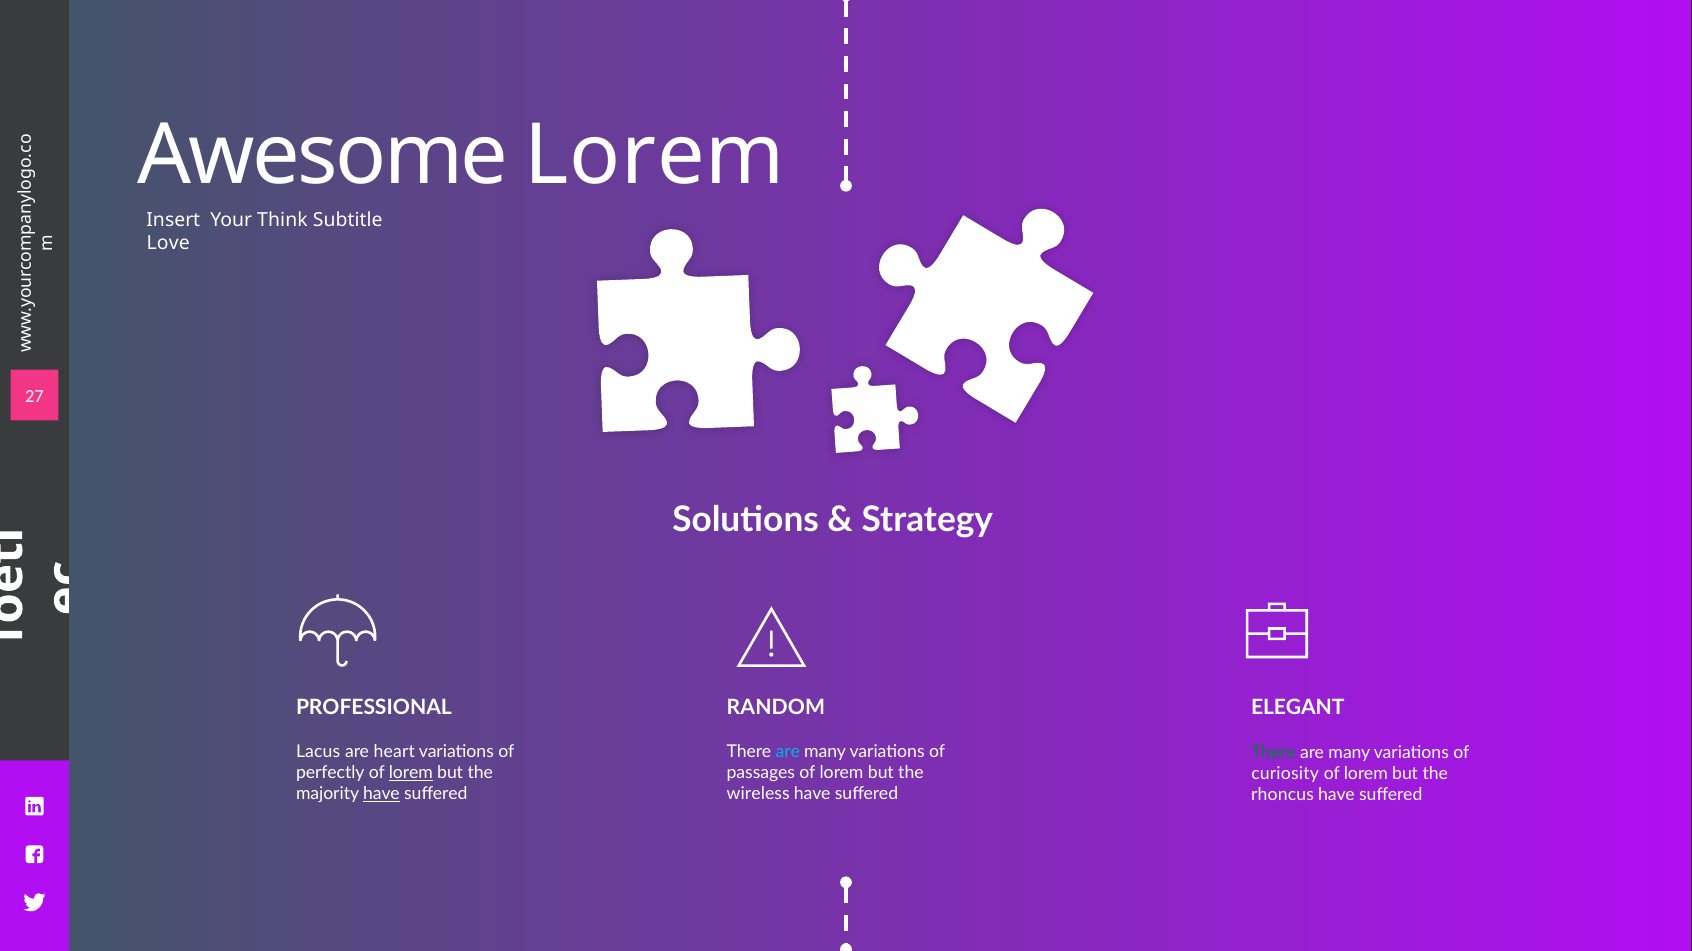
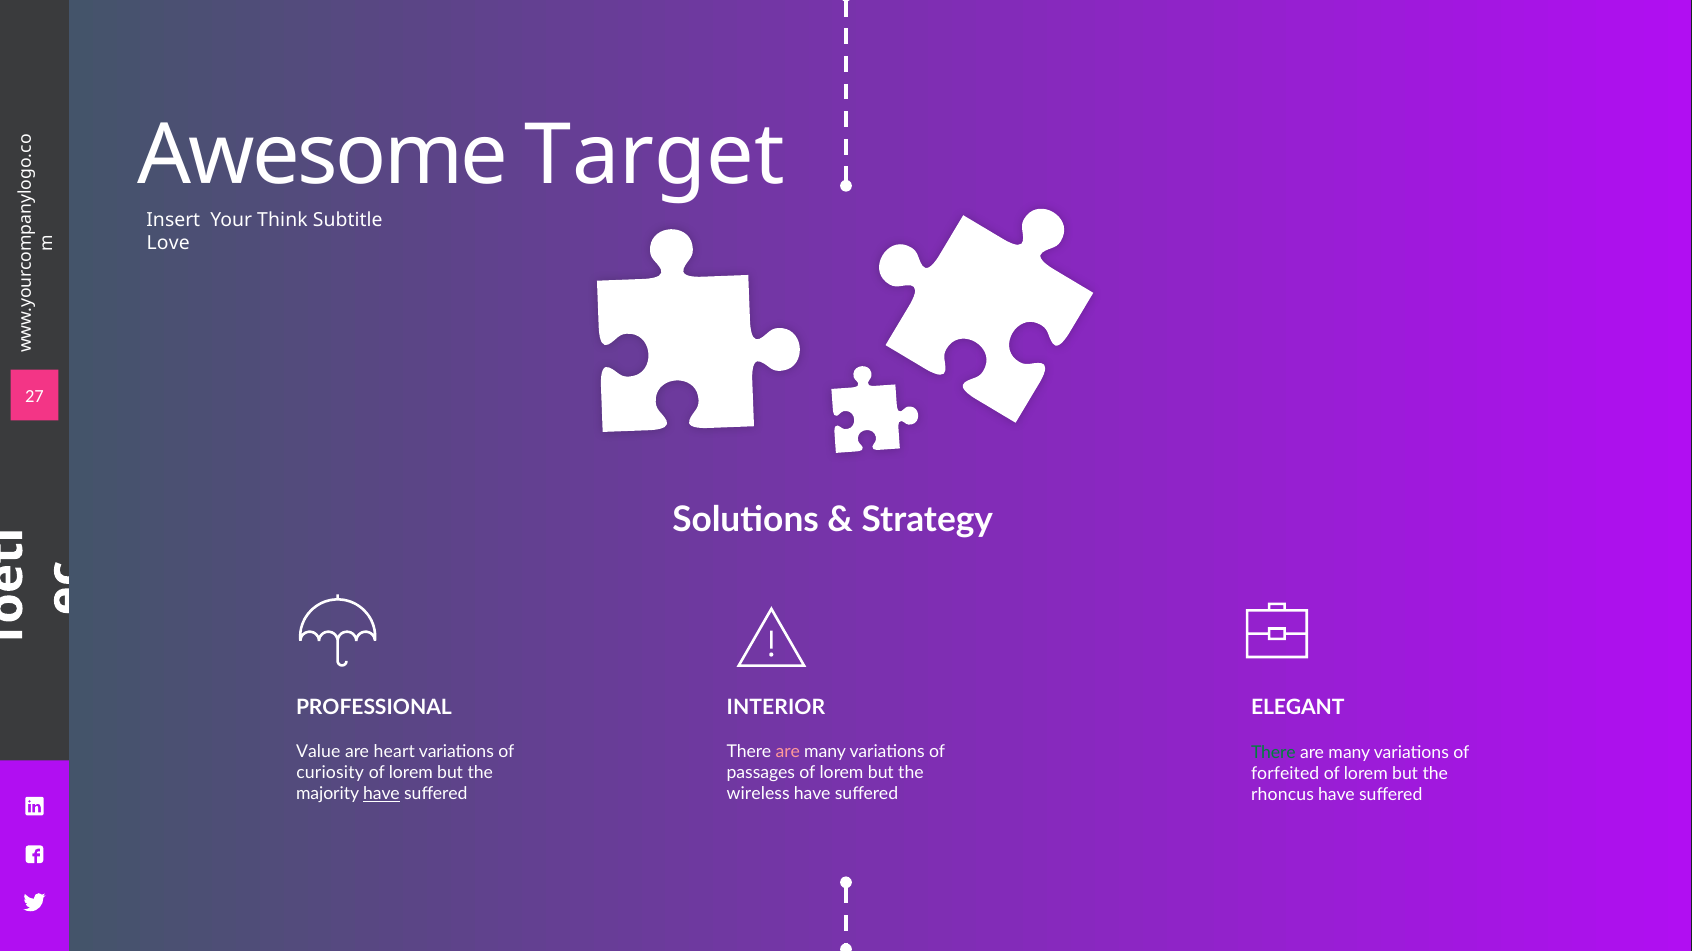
Awesome Lorem: Lorem -> Target
RANDOM: RANDOM -> INTERIOR
Lacus: Lacus -> Value
are at (788, 752) colour: light blue -> pink
perfectly: perfectly -> curiosity
lorem at (411, 774) underline: present -> none
curiosity: curiosity -> forfeited
